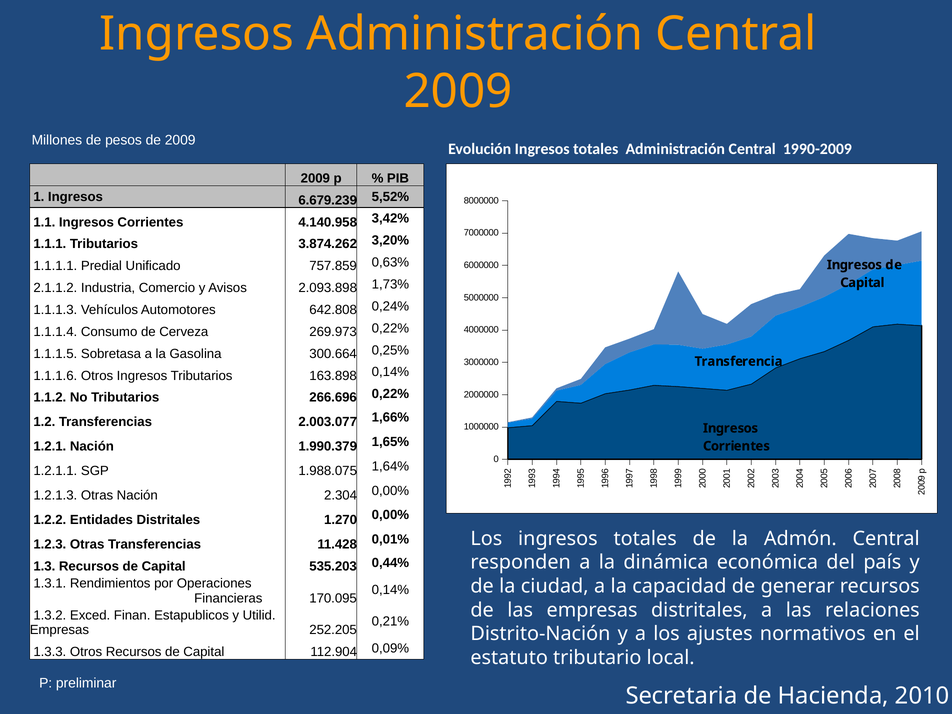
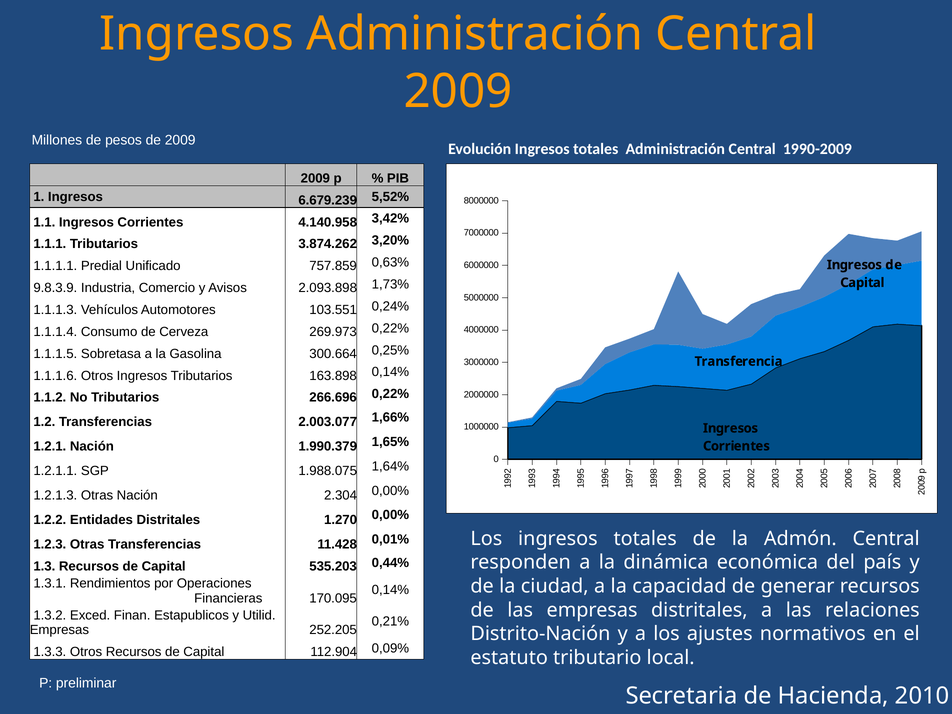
2.1.1.2: 2.1.1.2 -> 9.8.3.9
642.808: 642.808 -> 103.551
